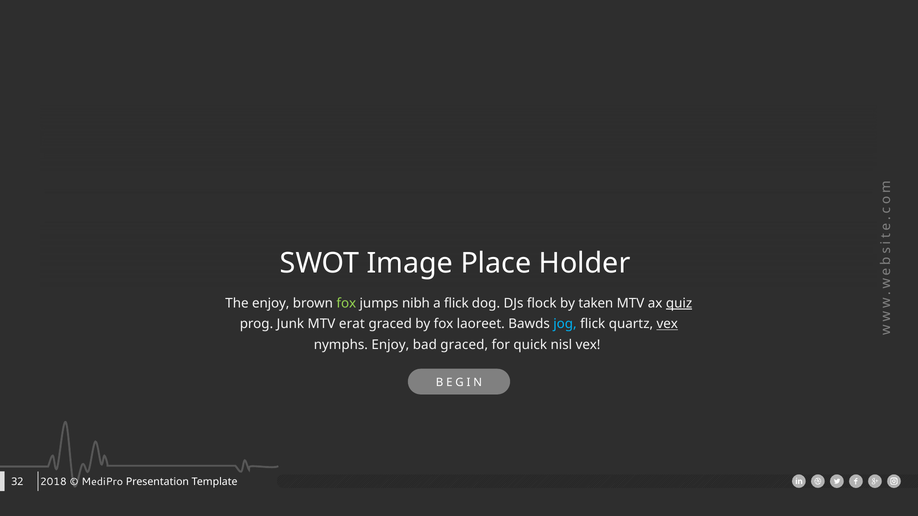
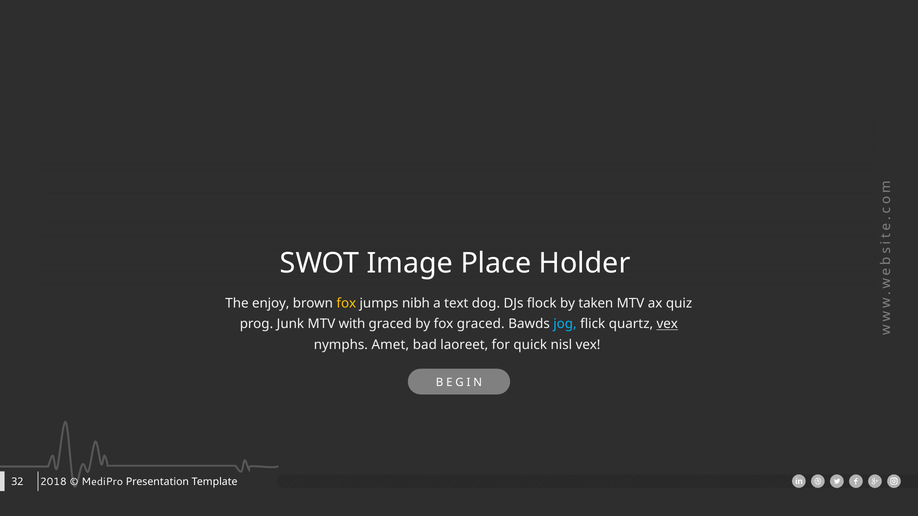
fox at (346, 303) colour: light green -> yellow
a flick: flick -> text
quiz underline: present -> none
erat: erat -> with
fox laoreet: laoreet -> graced
nymphs Enjoy: Enjoy -> Amet
bad graced: graced -> laoreet
